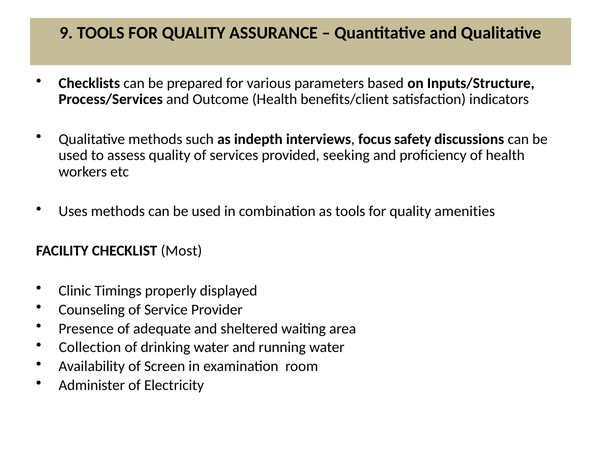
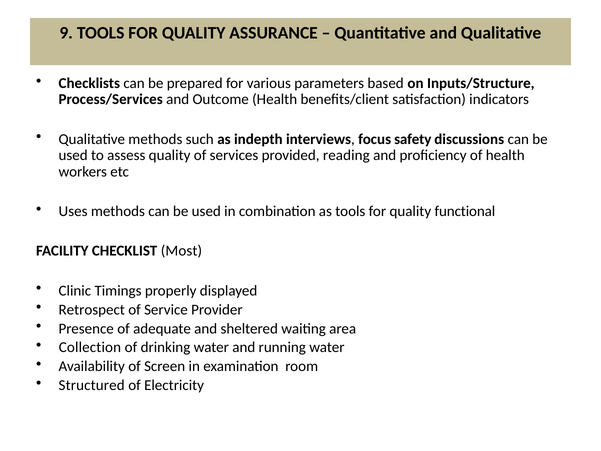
seeking: seeking -> reading
amenities: amenities -> functional
Counseling: Counseling -> Retrospect
Administer: Administer -> Structured
